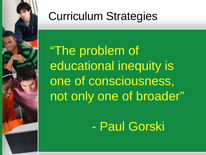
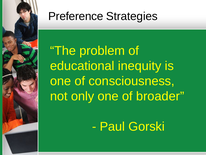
Curriculum: Curriculum -> Preference
